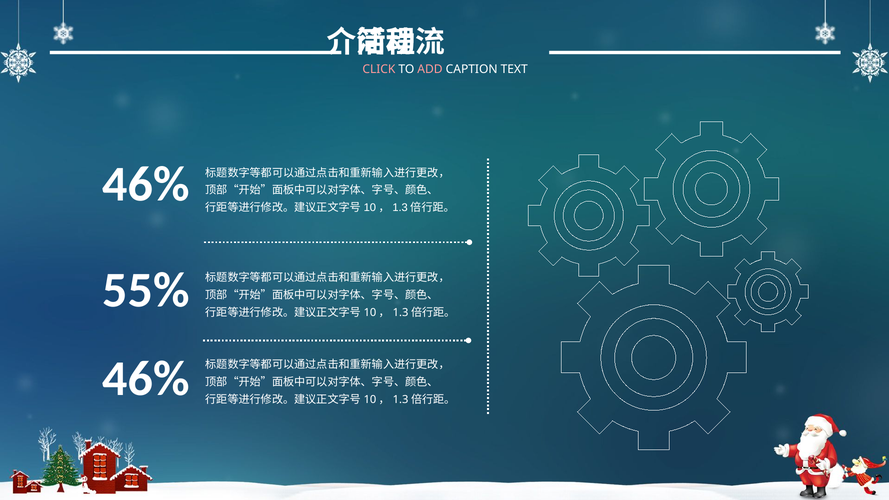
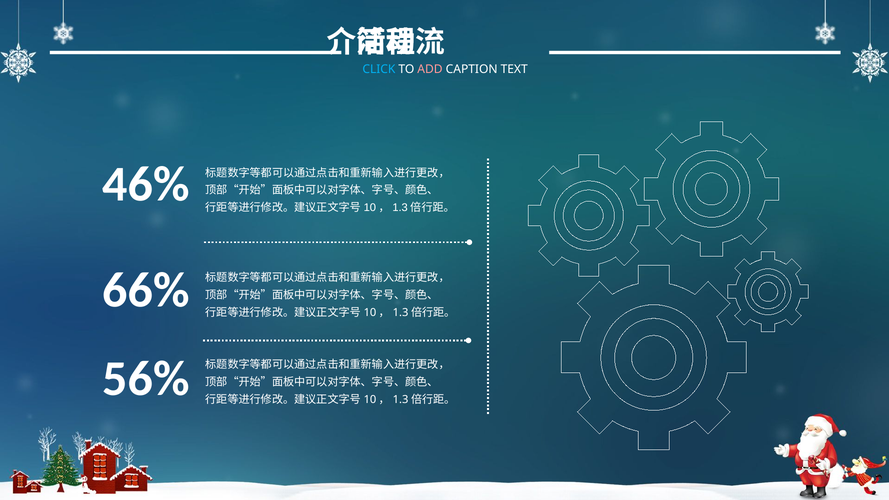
CLICK colour: pink -> light blue
55%: 55% -> 66%
46% at (146, 379): 46% -> 56%
